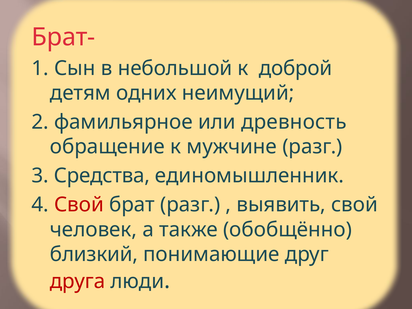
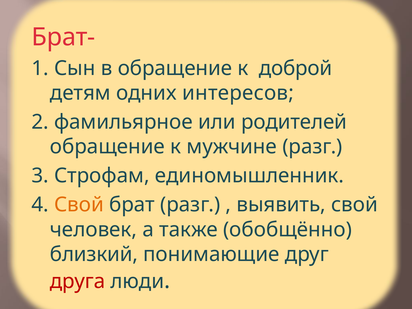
в небольшой: небольшой -> обращение
неимущий: неимущий -> интересов
древность: древность -> родителей
Средства: Средства -> Строфам
Свой at (79, 205) colour: red -> orange
